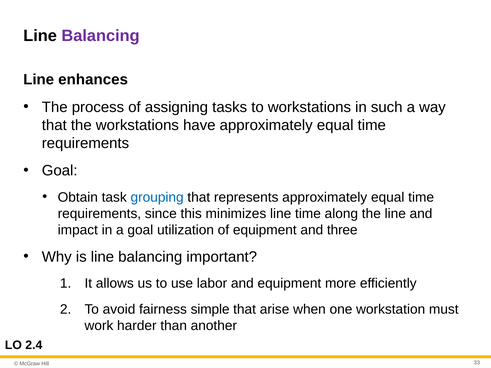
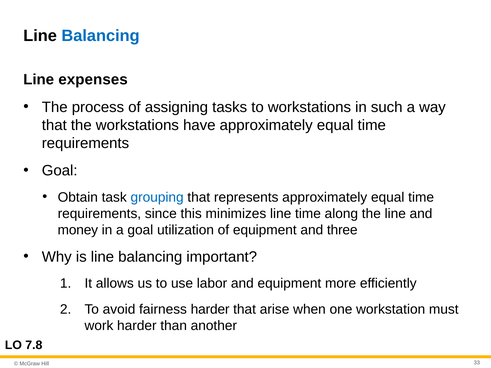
Balancing at (101, 36) colour: purple -> blue
enhances: enhances -> expenses
impact: impact -> money
fairness simple: simple -> harder
2.4: 2.4 -> 7.8
